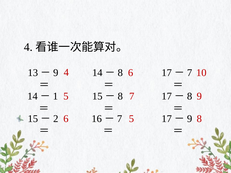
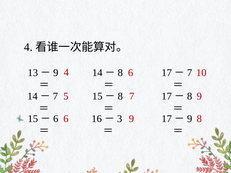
1 at (55, 96): 1 -> 7
2 at (56, 119): 2 -> 6
7 at (120, 119): 7 -> 3
6 5: 5 -> 9
